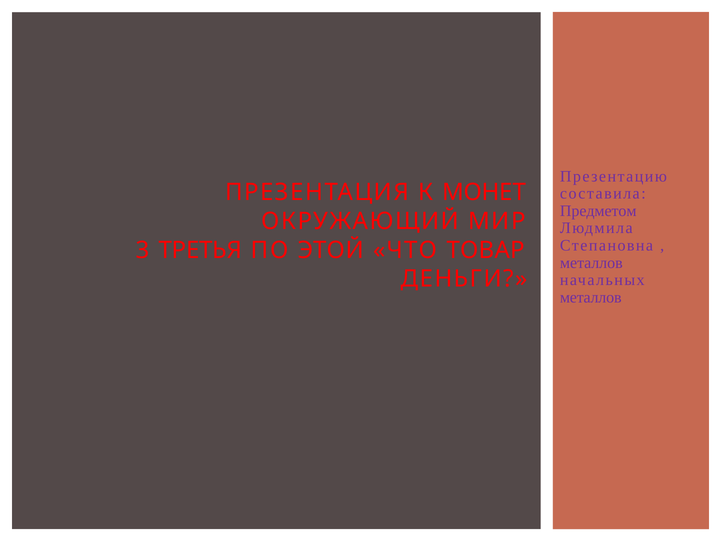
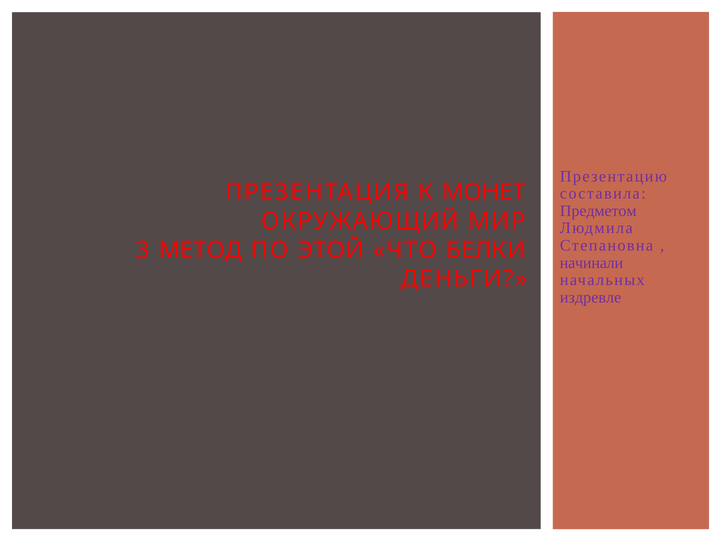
ТРЕТЬЯ: ТРЕТЬЯ -> МЕТОД
ТОВАР: ТОВАР -> БЕЛКИ
металлов at (591, 263): металлов -> начинали
металлов at (591, 297): металлов -> издревле
